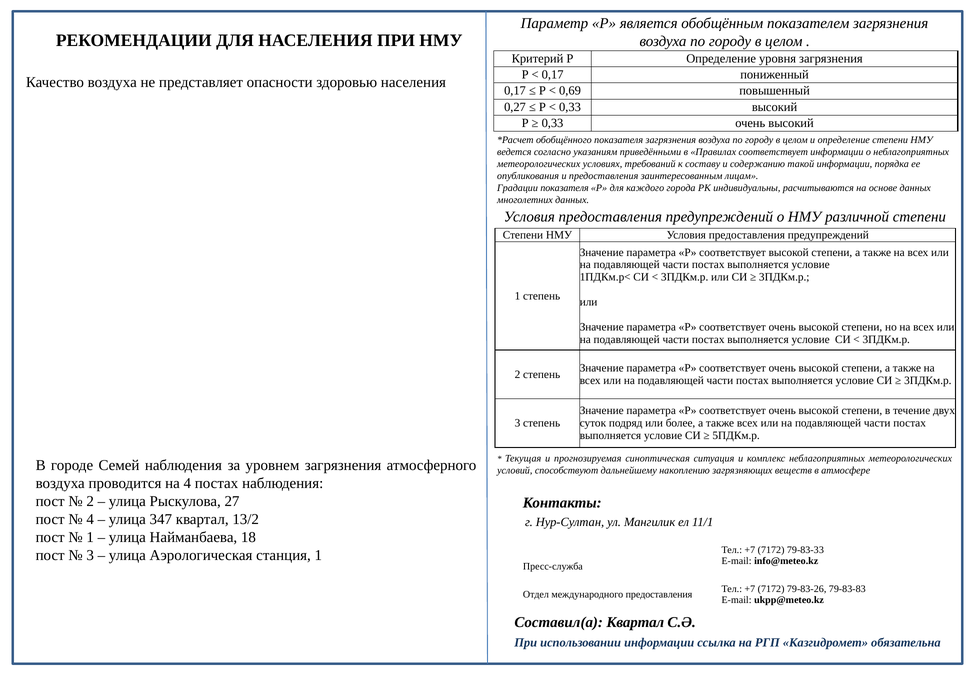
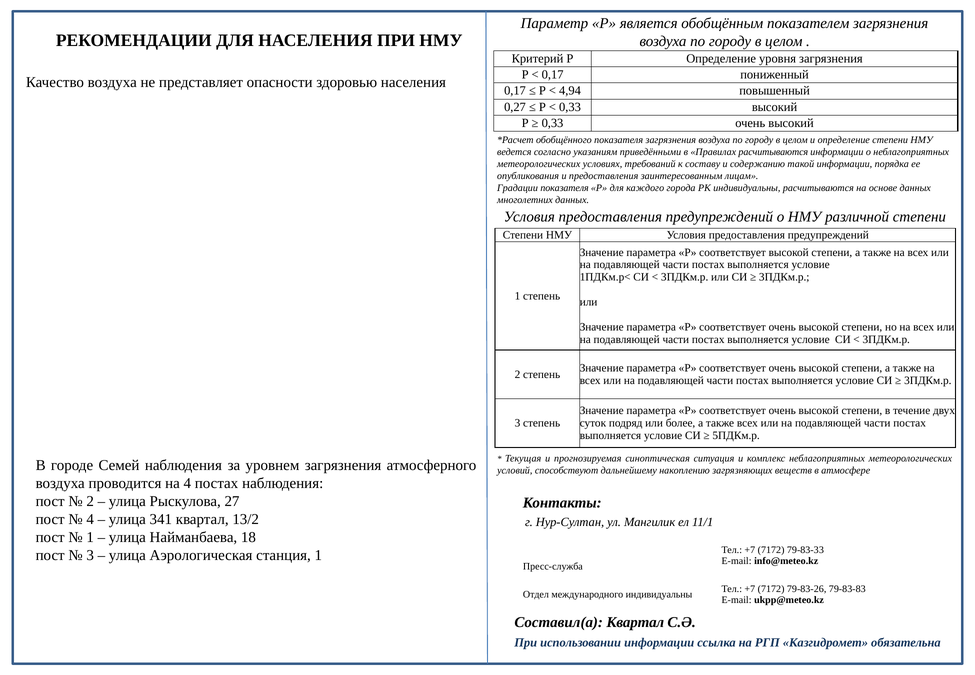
0,69: 0,69 -> 4,94
Правилах соответствует: соответствует -> расчитываются
347: 347 -> 341
международного предоставления: предоставления -> индивидуальны
